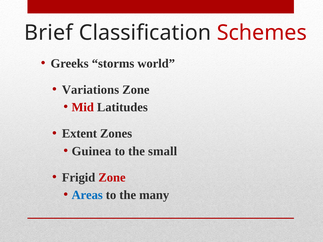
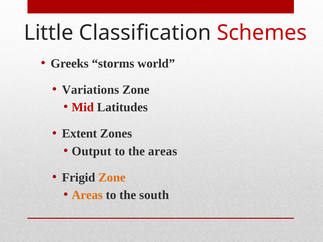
Brief: Brief -> Little
Guinea: Guinea -> Output
the small: small -> areas
Zone at (112, 178) colour: red -> orange
Areas at (87, 195) colour: blue -> orange
many: many -> south
